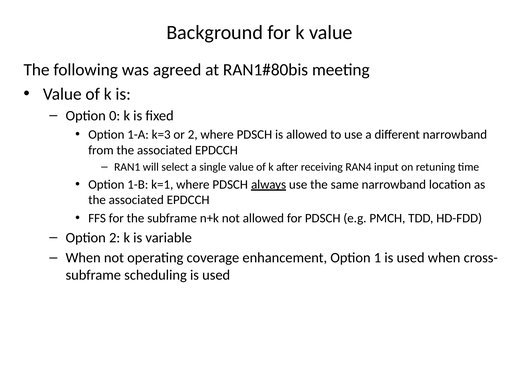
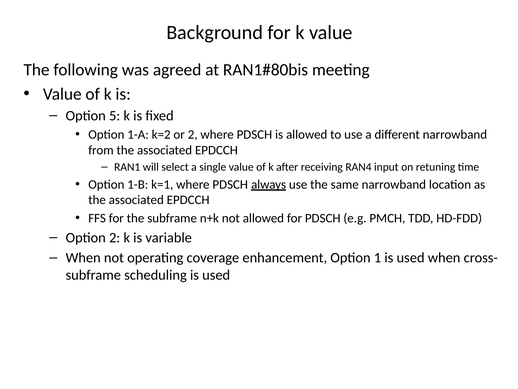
0: 0 -> 5
k=3: k=3 -> k=2
